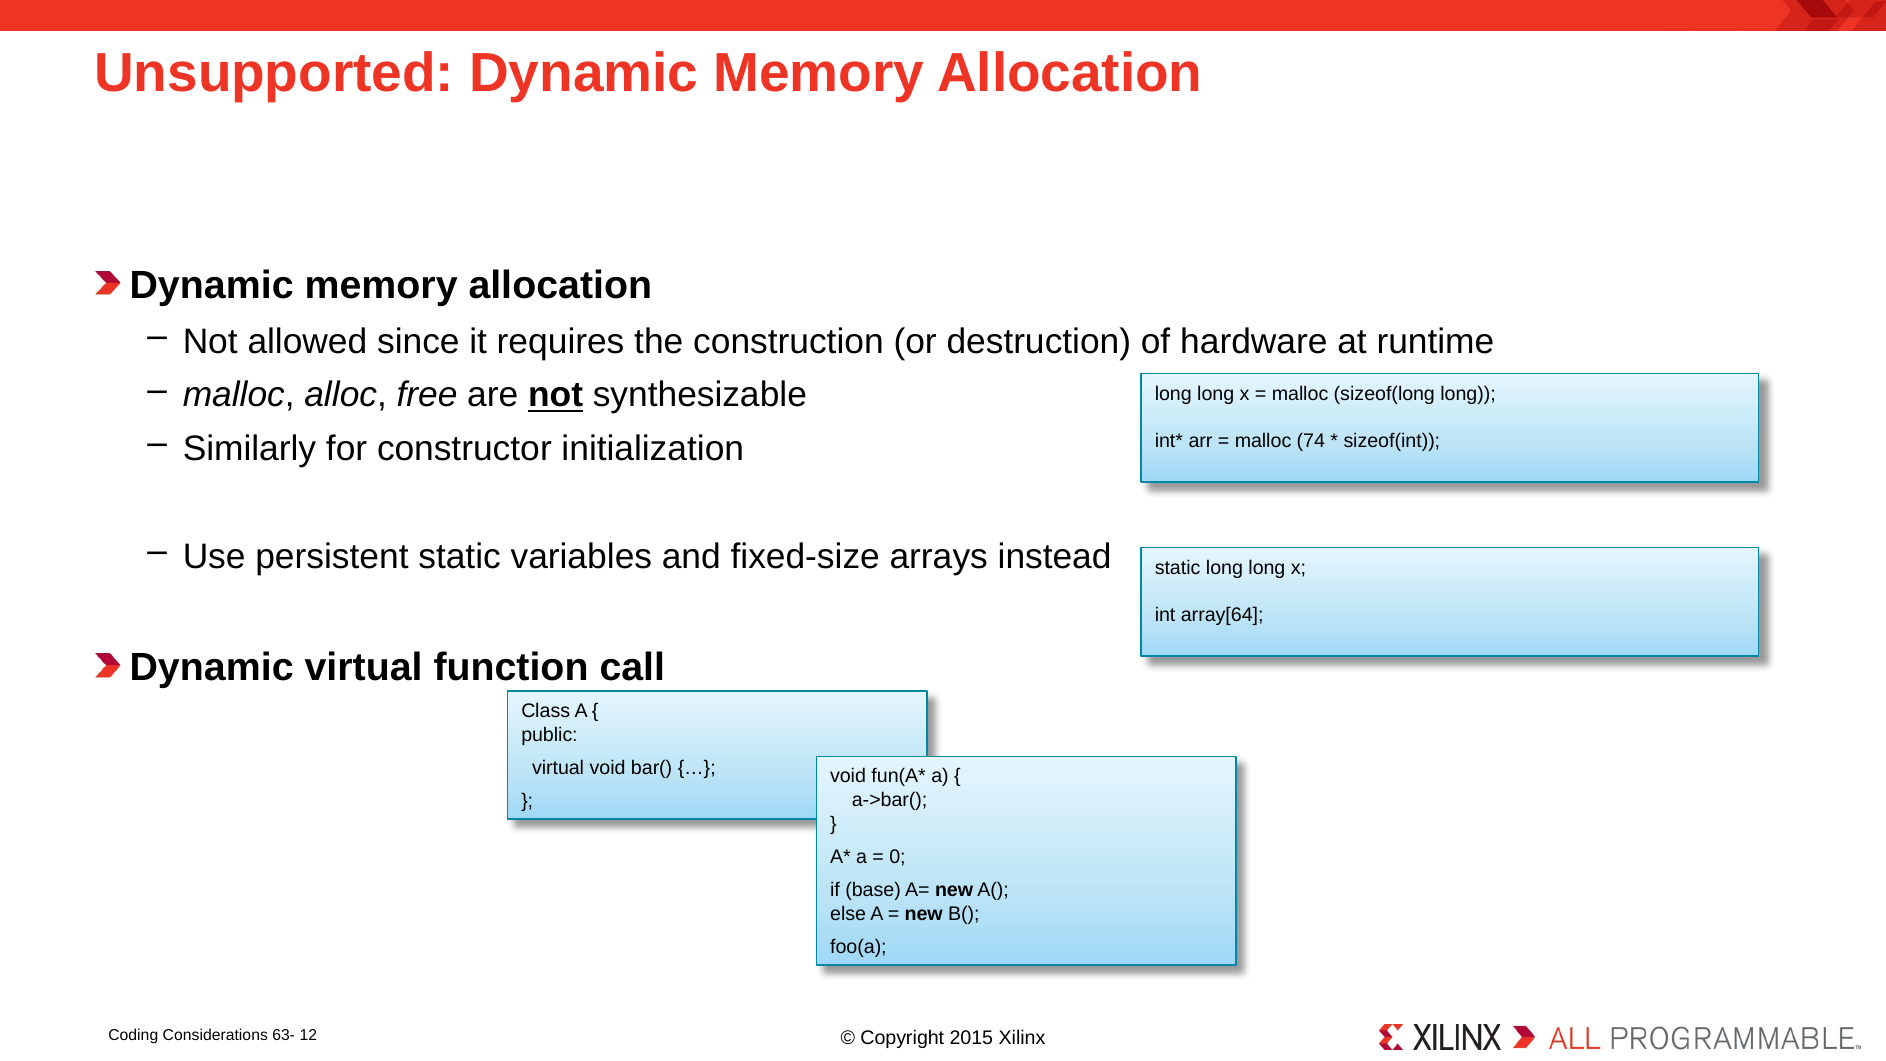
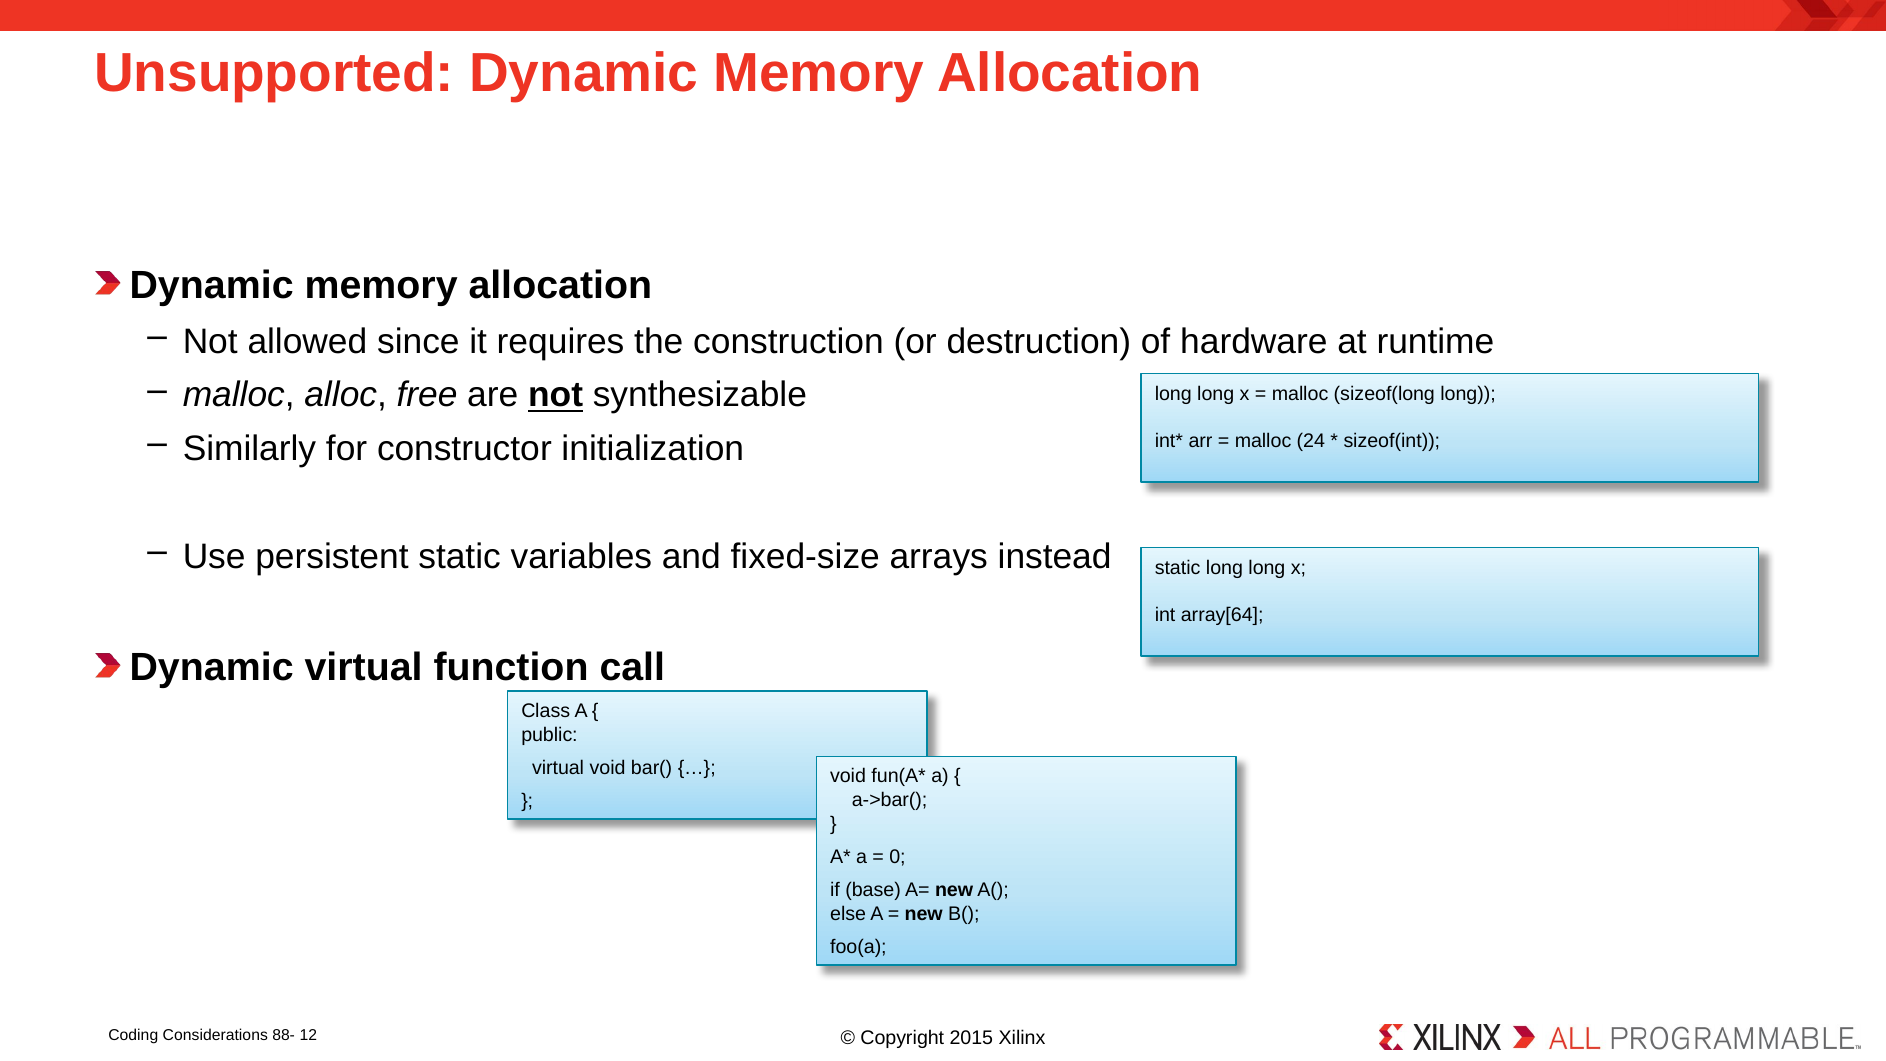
74: 74 -> 24
63-: 63- -> 88-
